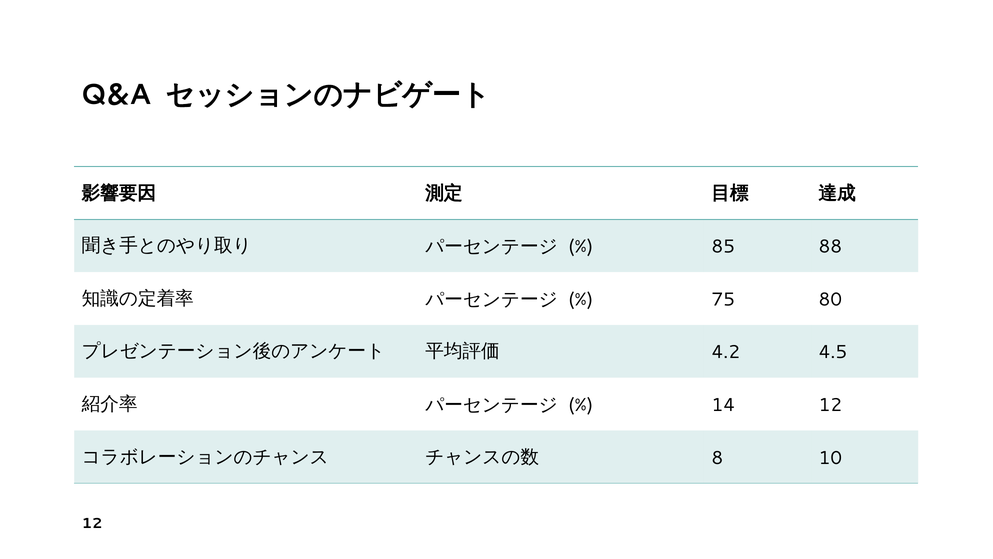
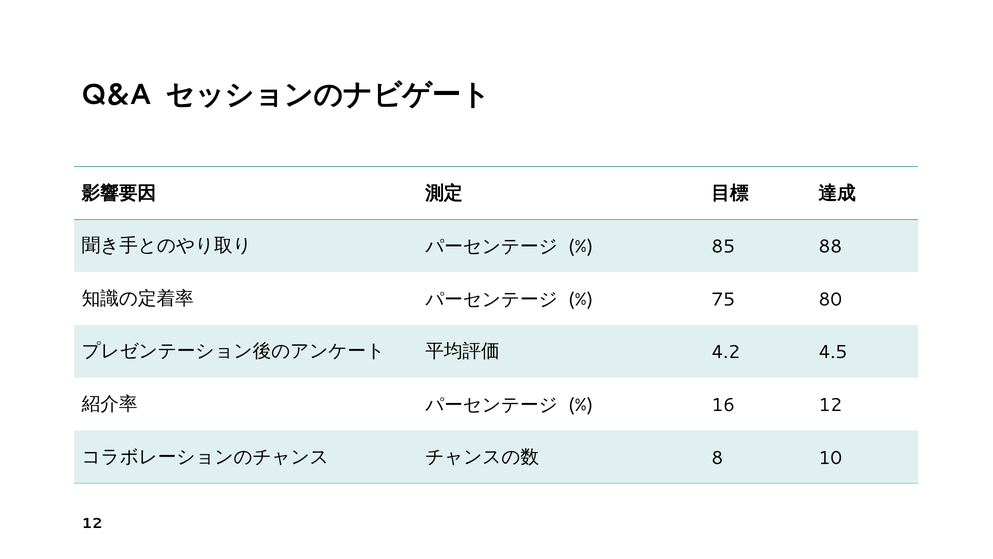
14: 14 -> 16
